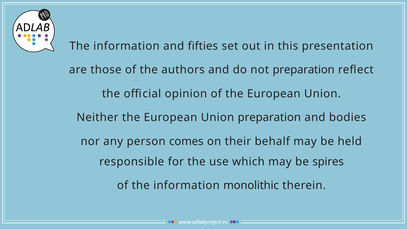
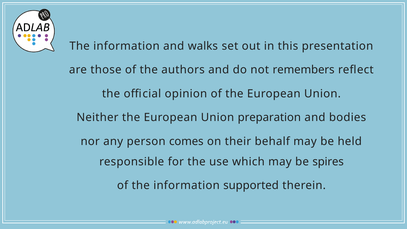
fifties: fifties -> walks
not preparation: preparation -> remembers
monolithic: monolithic -> supported
